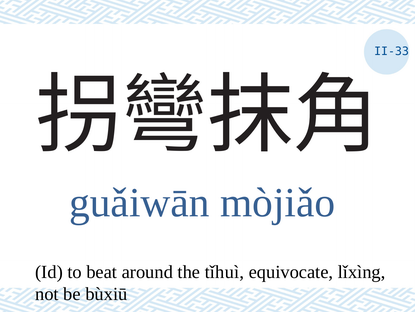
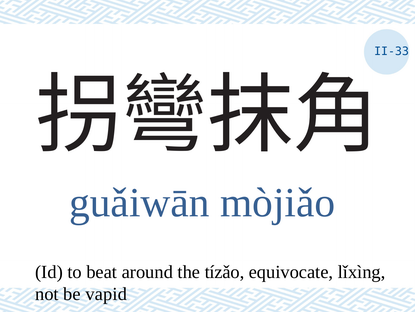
tǐhuì: tǐhuì -> tízǎo
bùxiū: bùxiū -> vapid
